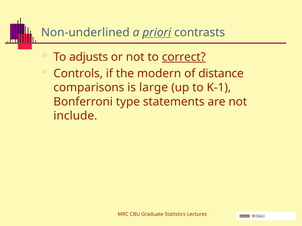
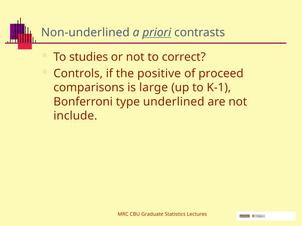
adjusts: adjusts -> studies
correct underline: present -> none
modern: modern -> positive
distance: distance -> proceed
statements: statements -> underlined
